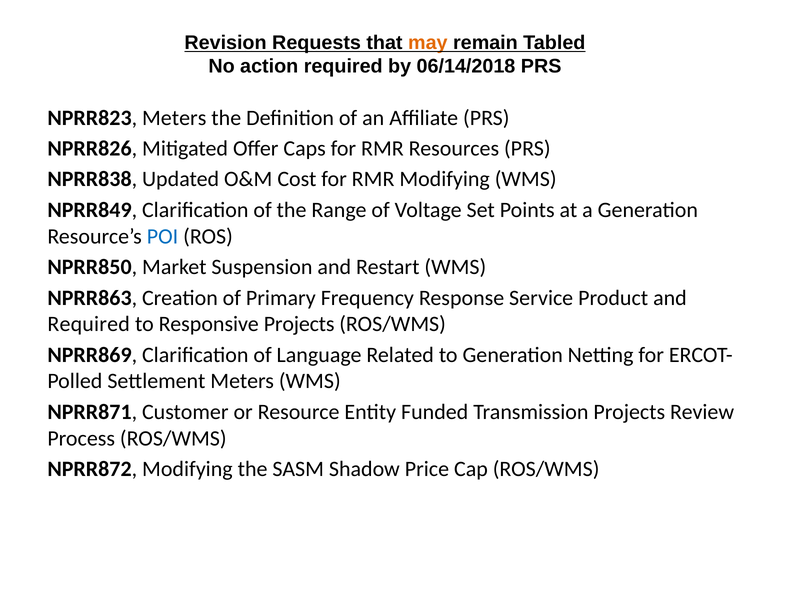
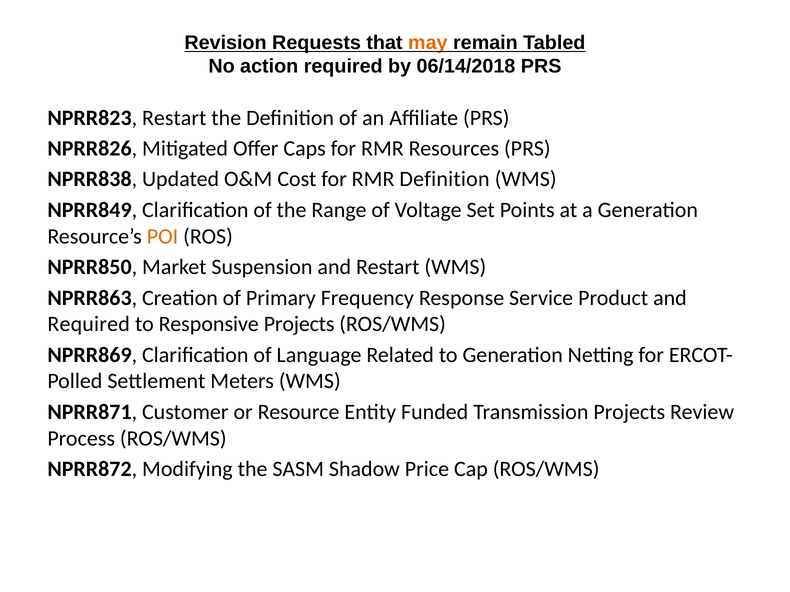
NPRR823 Meters: Meters -> Restart
RMR Modifying: Modifying -> Definition
POI colour: blue -> orange
